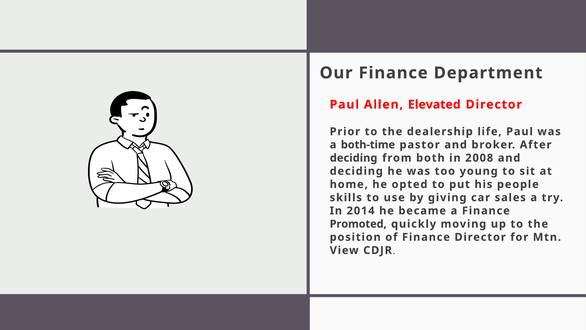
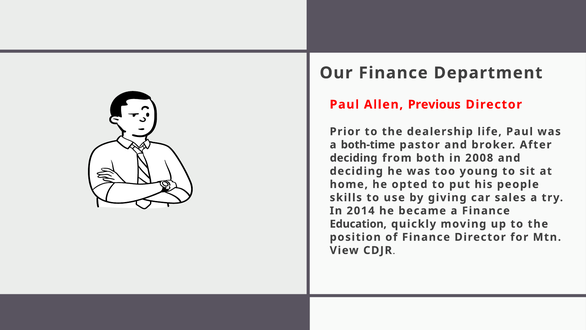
Elevated: Elevated -> Previous
Promoted: Promoted -> Education
